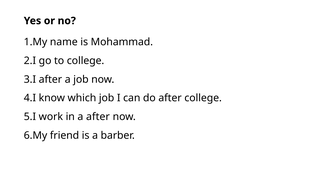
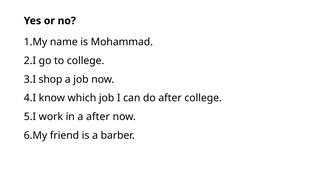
after at (50, 79): after -> shop
